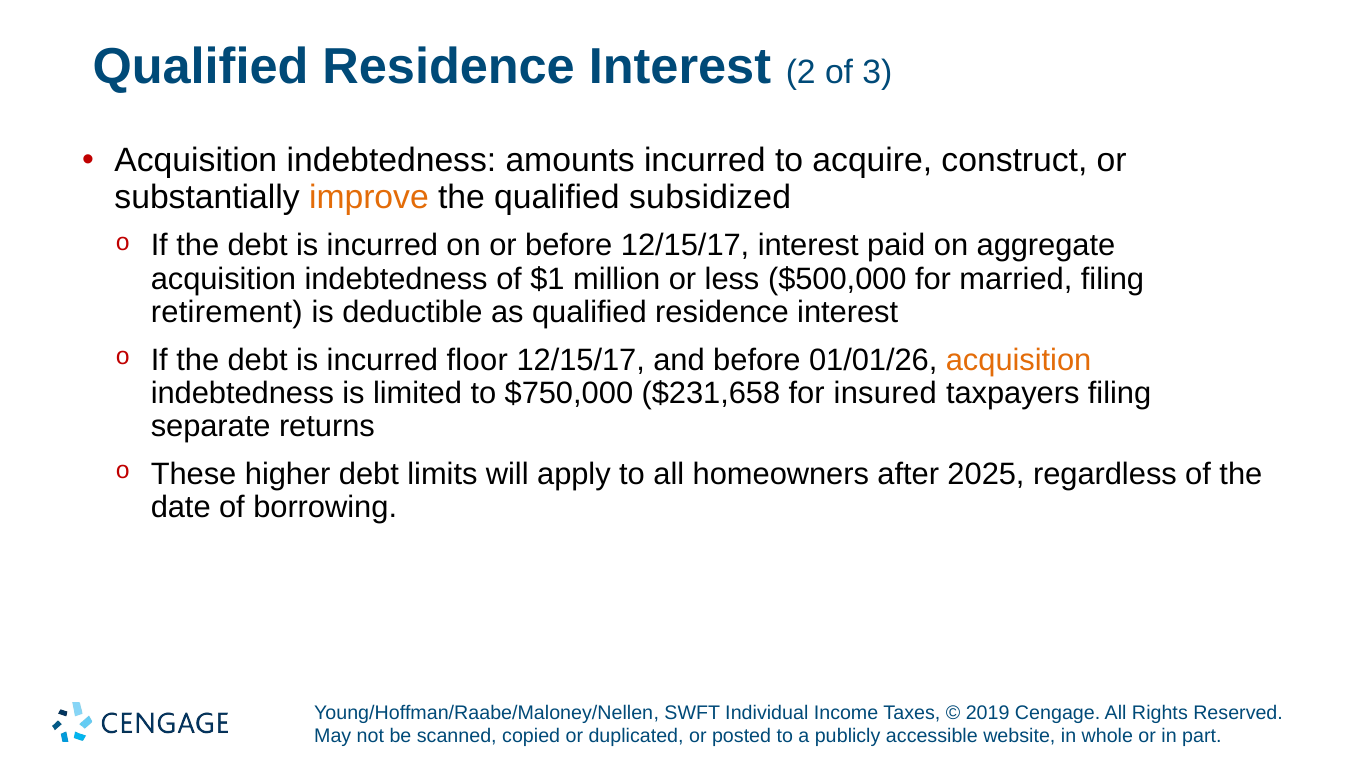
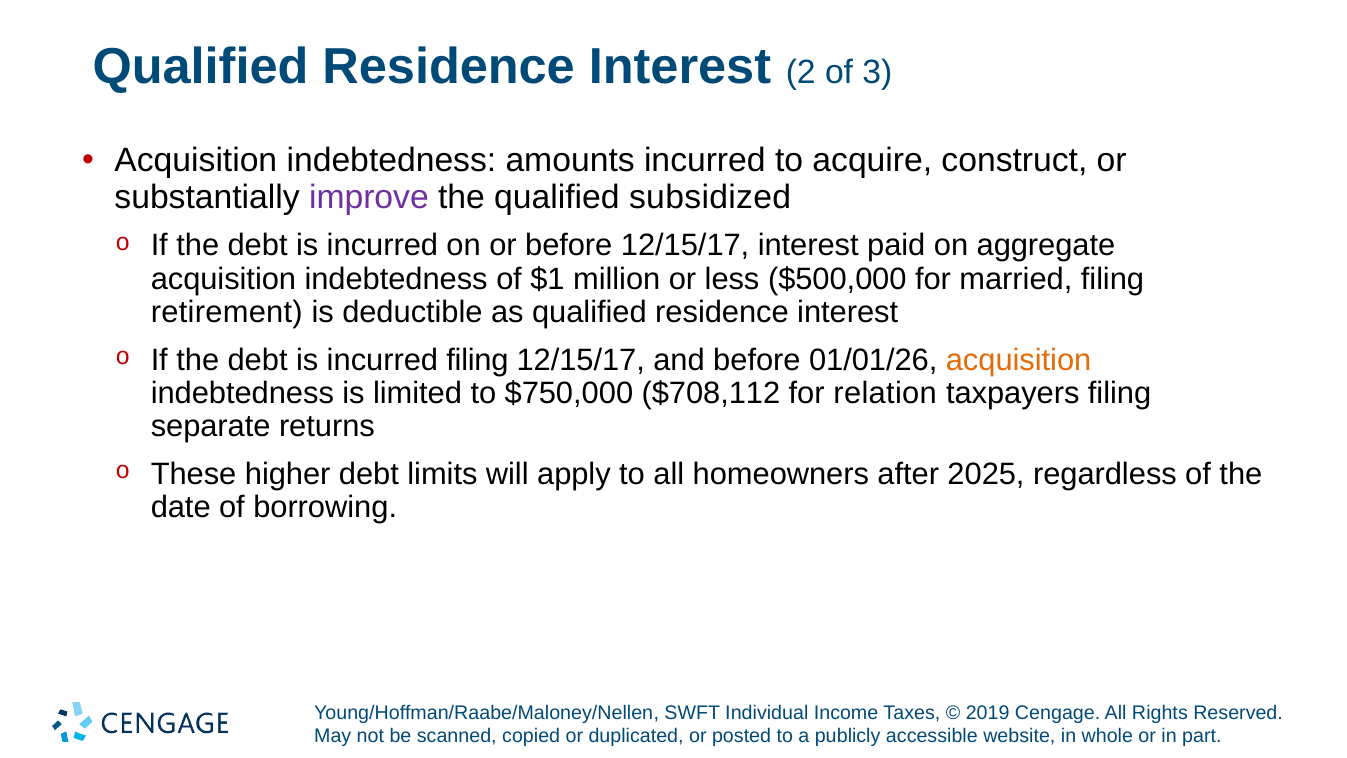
improve colour: orange -> purple
incurred floor: floor -> filing
$231,658: $231,658 -> $708,112
insured: insured -> relation
